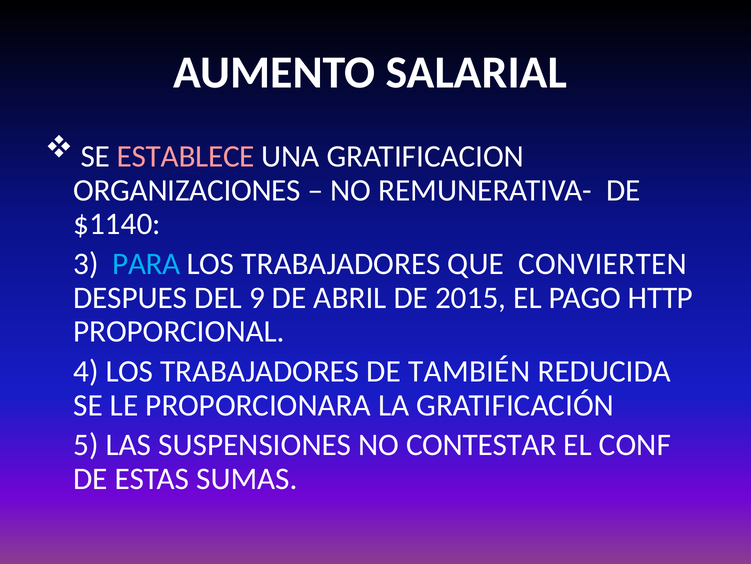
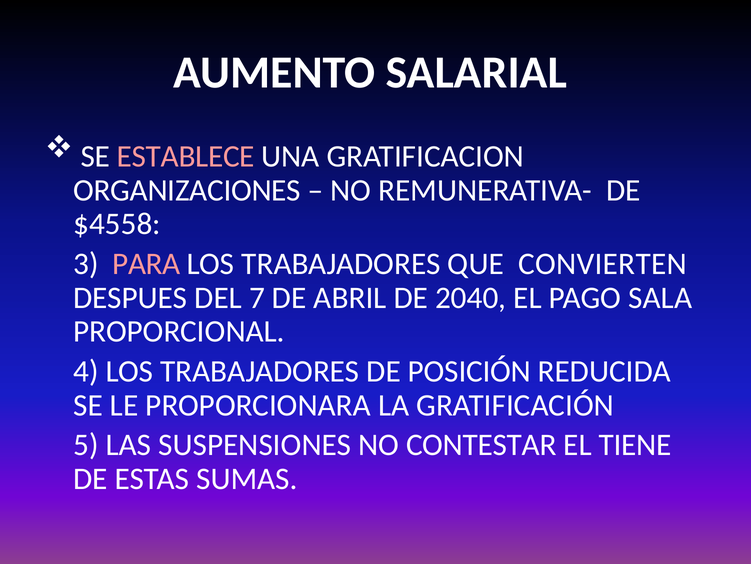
$1140: $1140 -> $4558
PARA colour: light blue -> pink
9: 9 -> 7
2015: 2015 -> 2040
HTTP: HTTP -> SALA
TAMBIÉN: TAMBIÉN -> POSICIÓN
CONF: CONF -> TIENE
